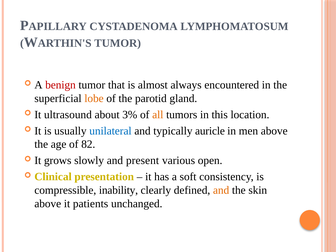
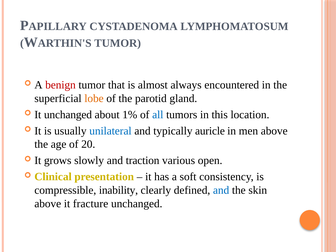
It ultrasound: ultrasound -> unchanged
3%: 3% -> 1%
all colour: orange -> blue
82: 82 -> 20
present: present -> traction
and at (221, 190) colour: orange -> blue
patients: patients -> fracture
